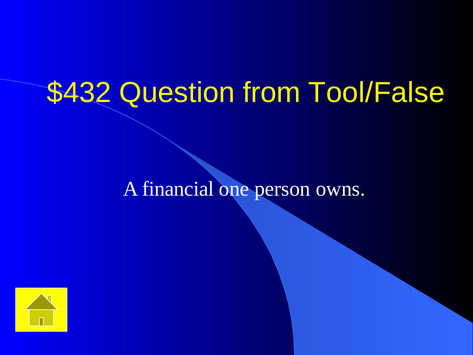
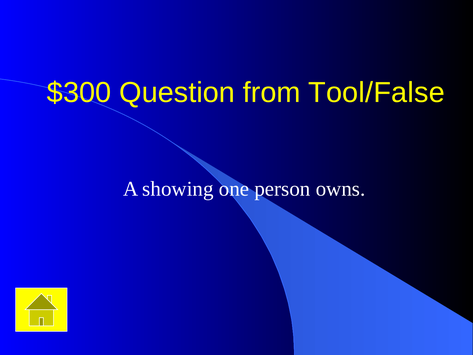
$432: $432 -> $300
financial: financial -> showing
